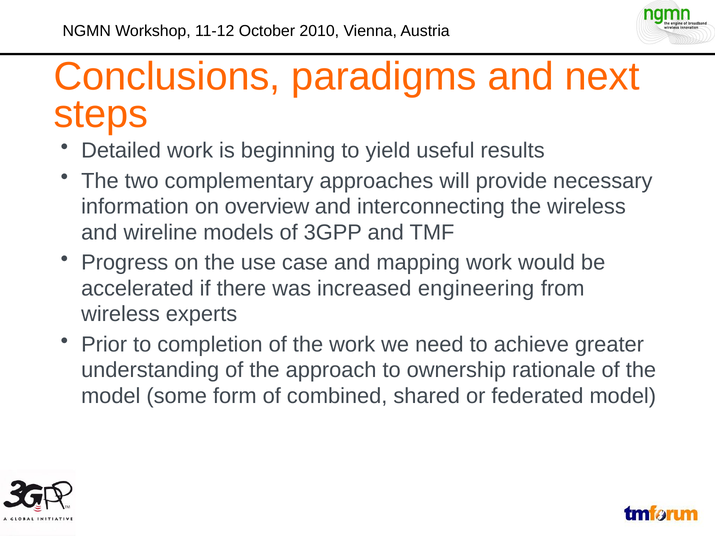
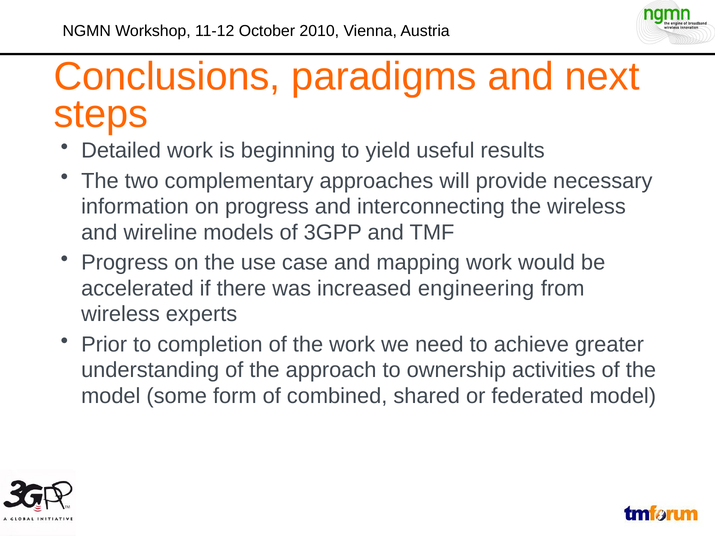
on overview: overview -> progress
rationale: rationale -> activities
